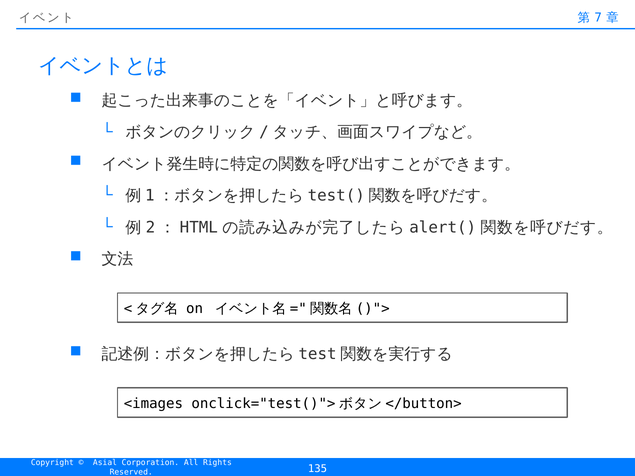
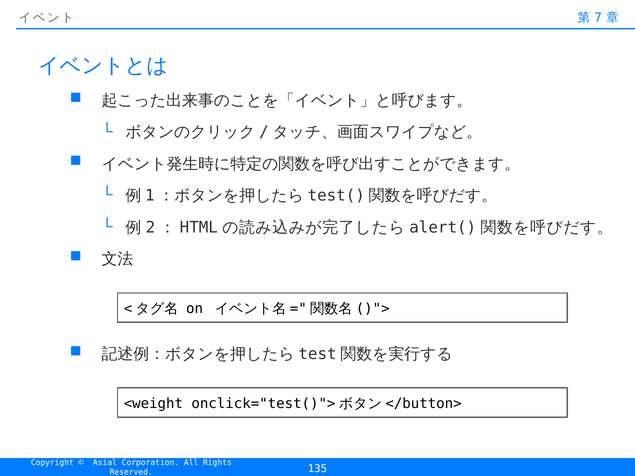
<images: <images -> <weight
